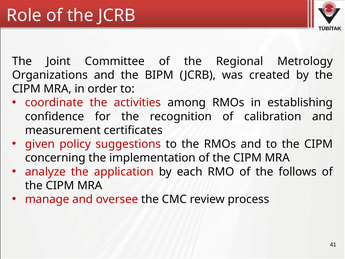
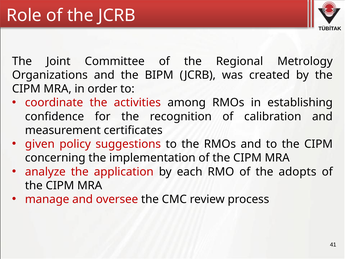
follows: follows -> adopts
